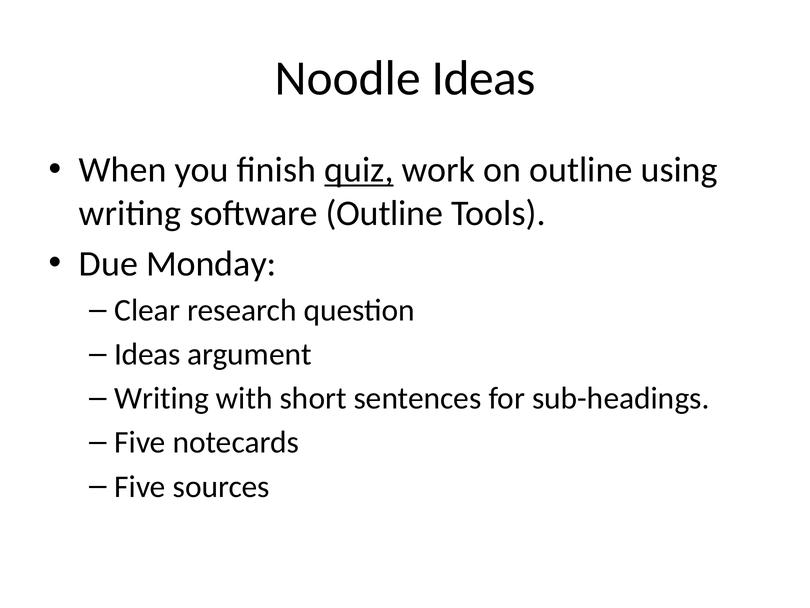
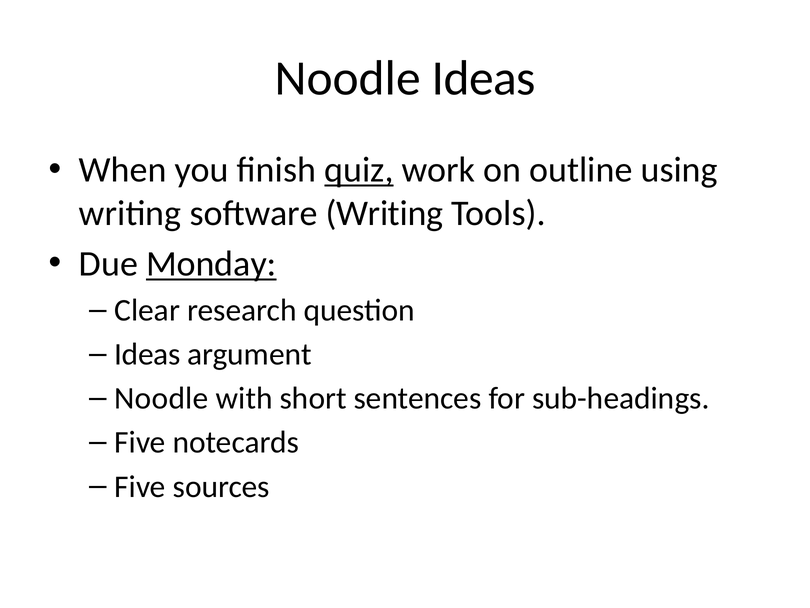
software Outline: Outline -> Writing
Monday underline: none -> present
Writing at (162, 398): Writing -> Noodle
